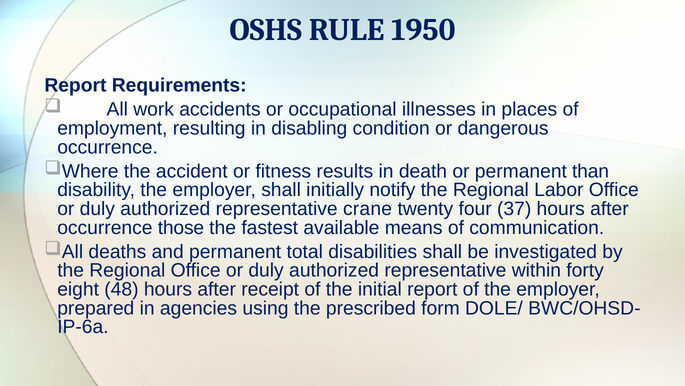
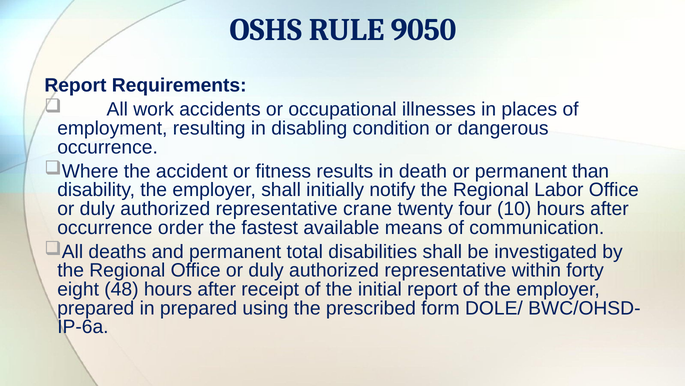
1950: 1950 -> 9050
37: 37 -> 10
those: those -> order
in agencies: agencies -> prepared
